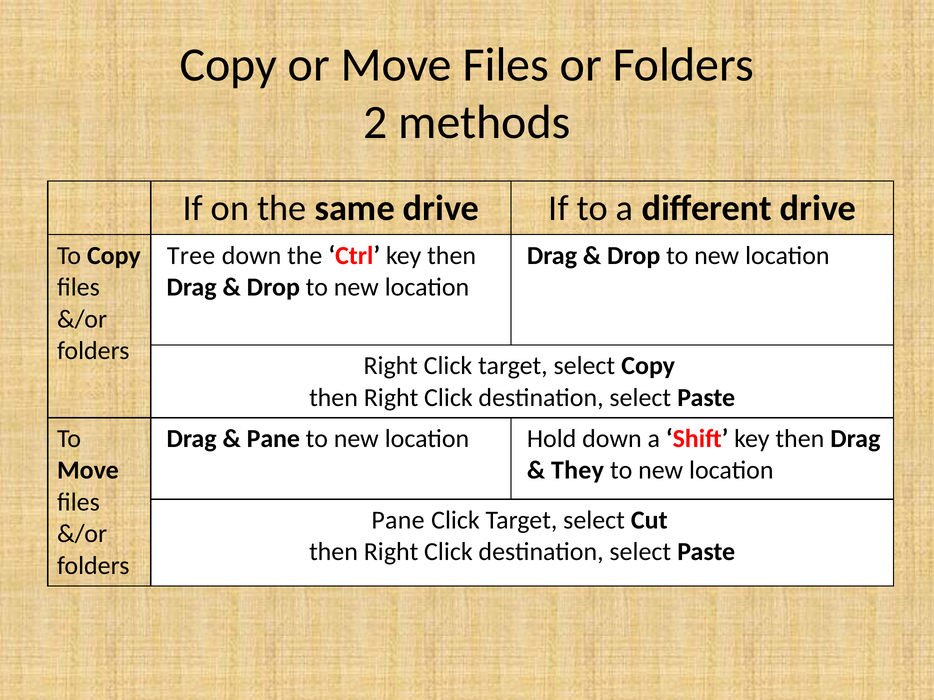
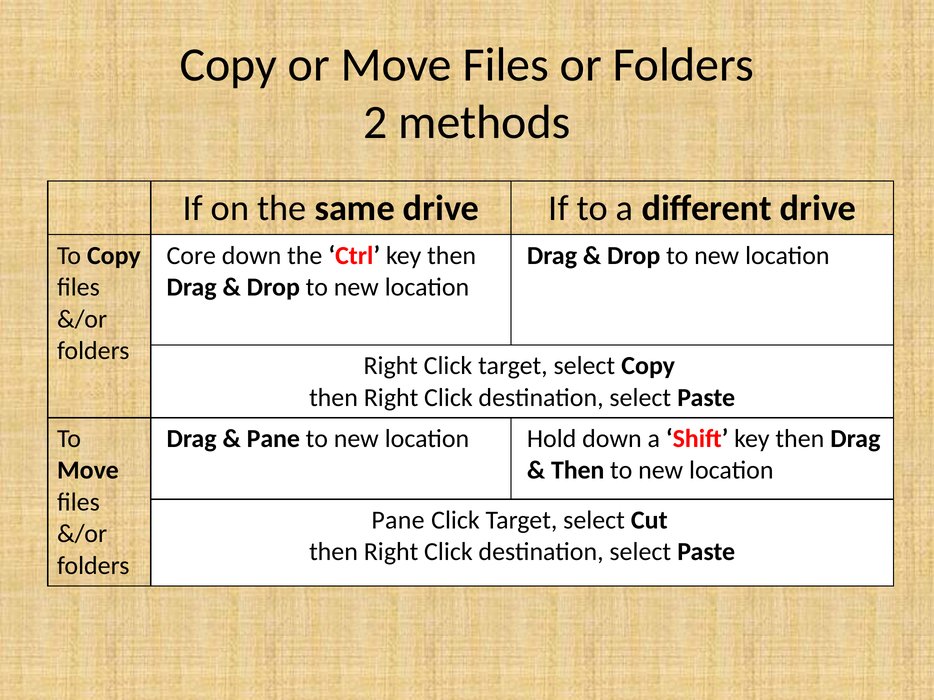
Tree: Tree -> Core
They at (577, 471): They -> Then
